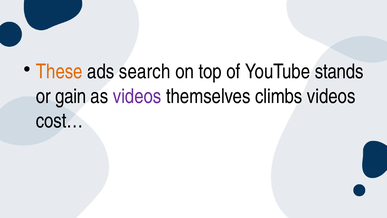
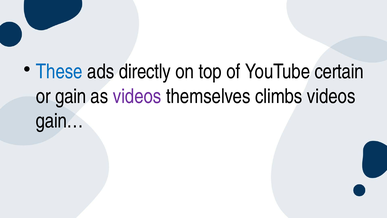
These colour: orange -> blue
search: search -> directly
stands: stands -> certain
cost…: cost… -> gain…
